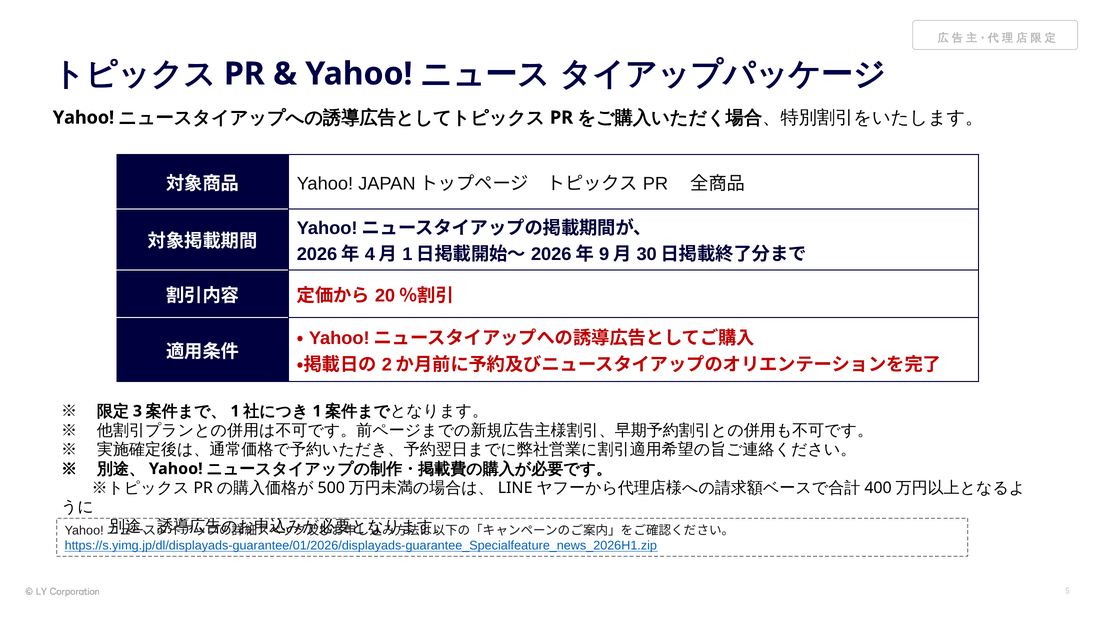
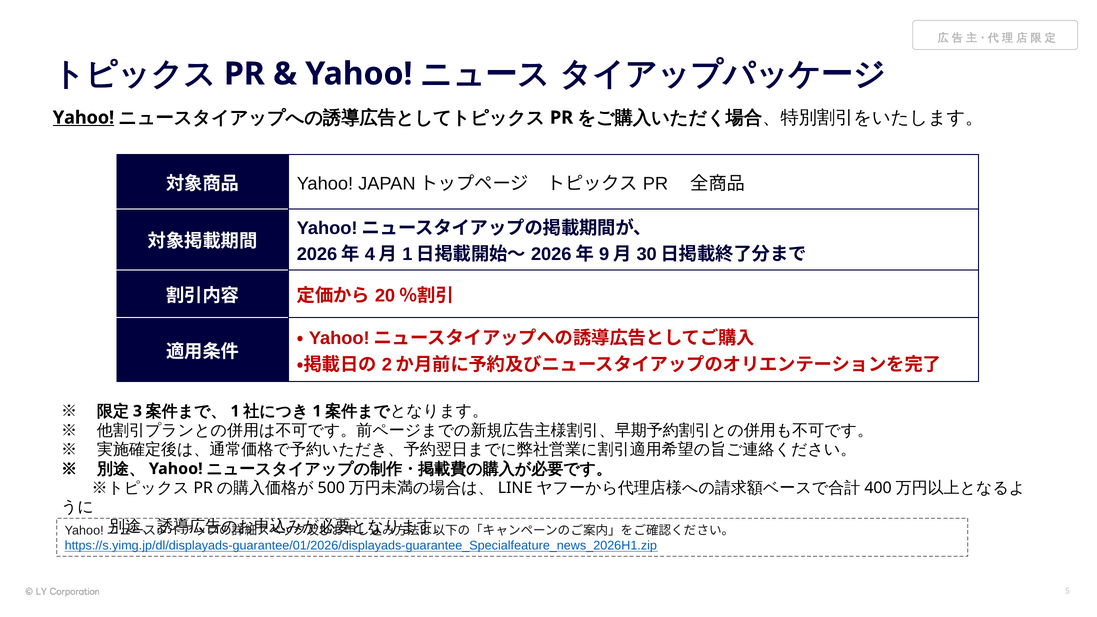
Yahoo at (83, 118) underline: none -> present
